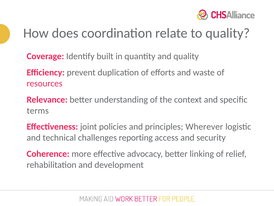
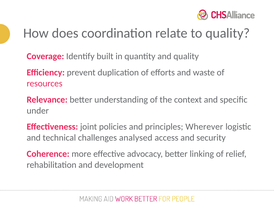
terms: terms -> under
reporting: reporting -> analysed
